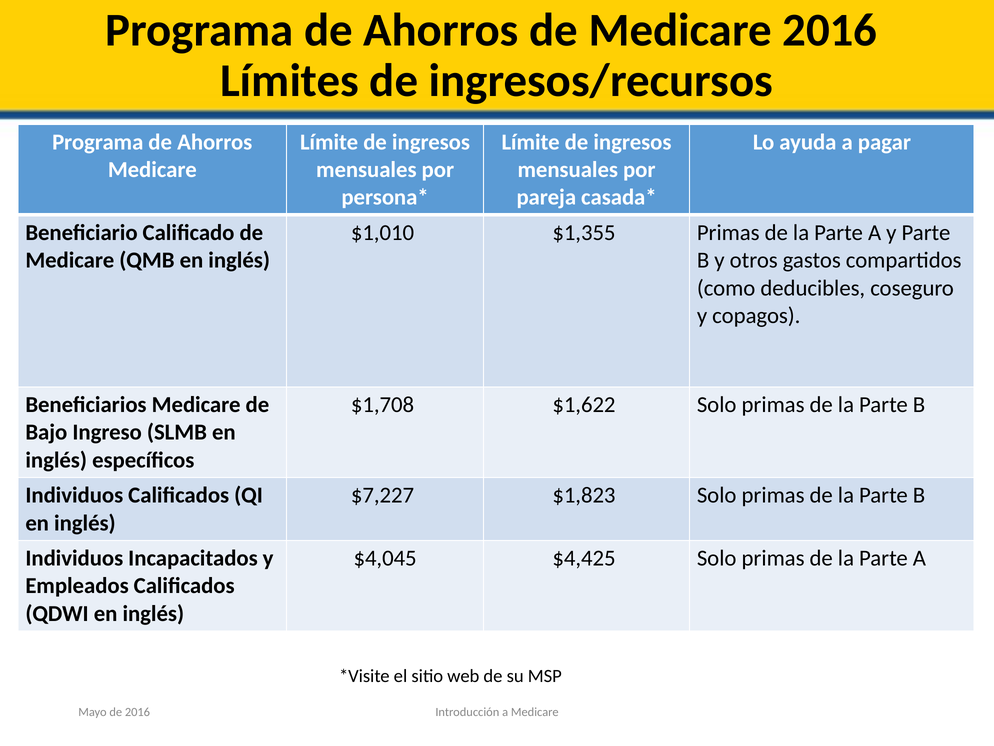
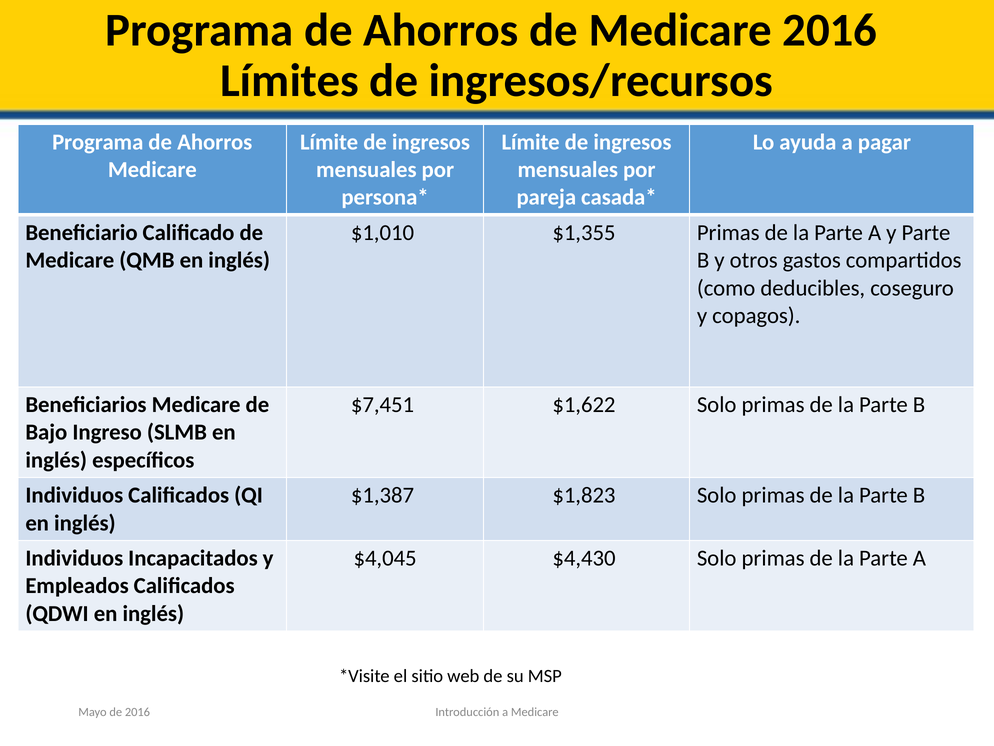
$1,708: $1,708 -> $7,451
$7,227: $7,227 -> $1,387
$4,425: $4,425 -> $4,430
